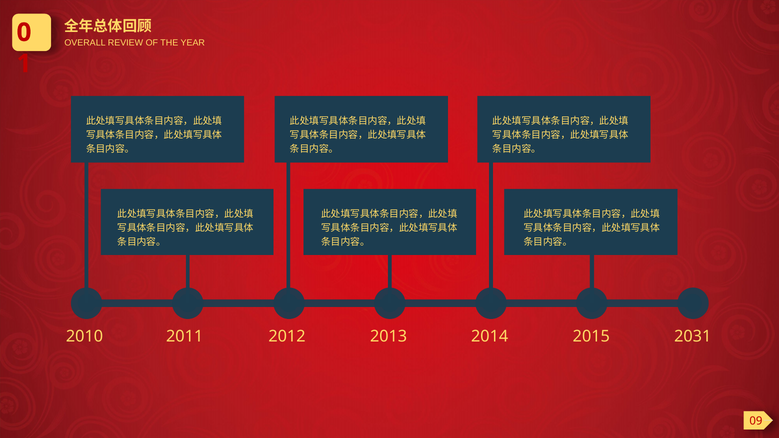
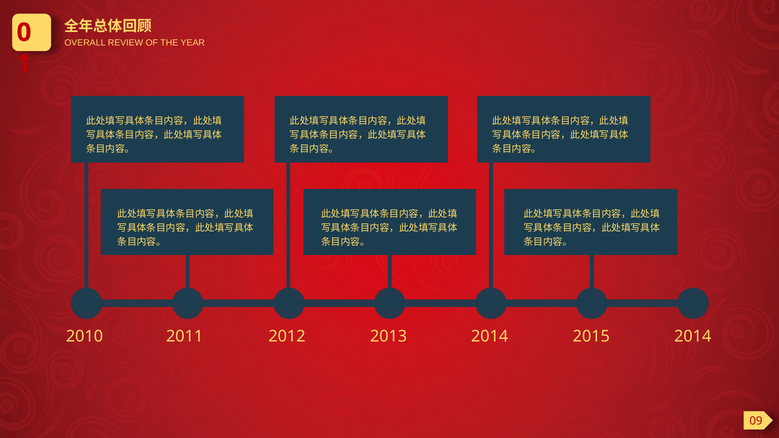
2031 at (693, 337): 2031 -> 2014
